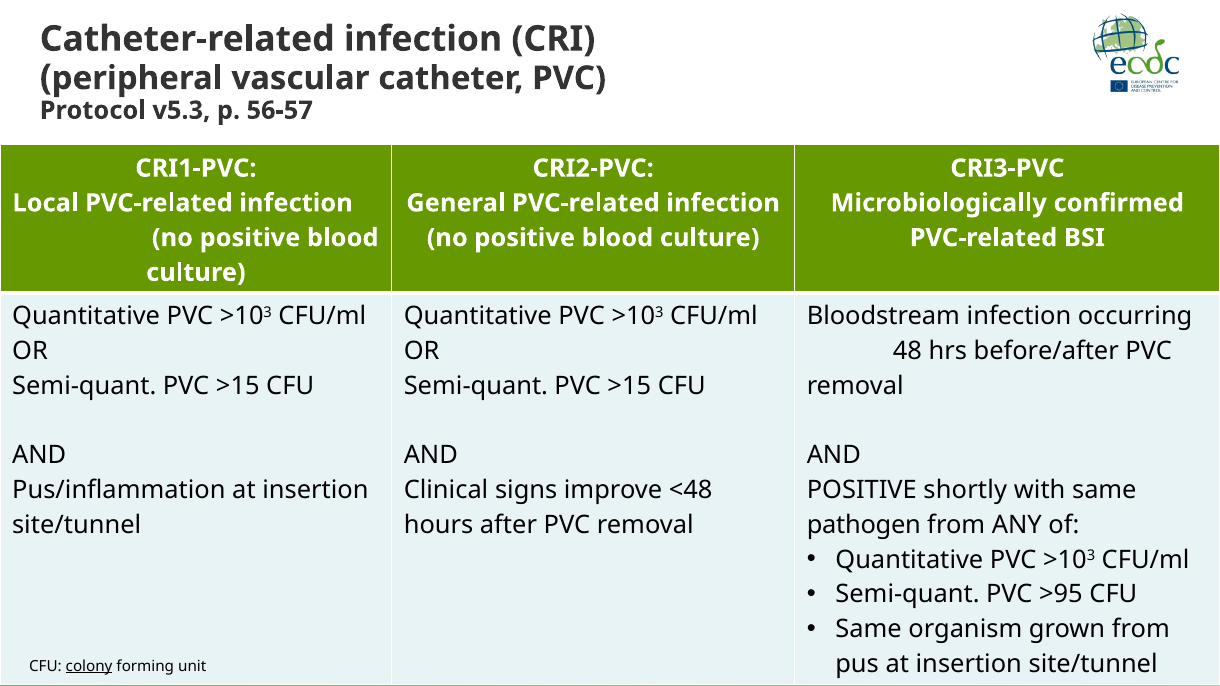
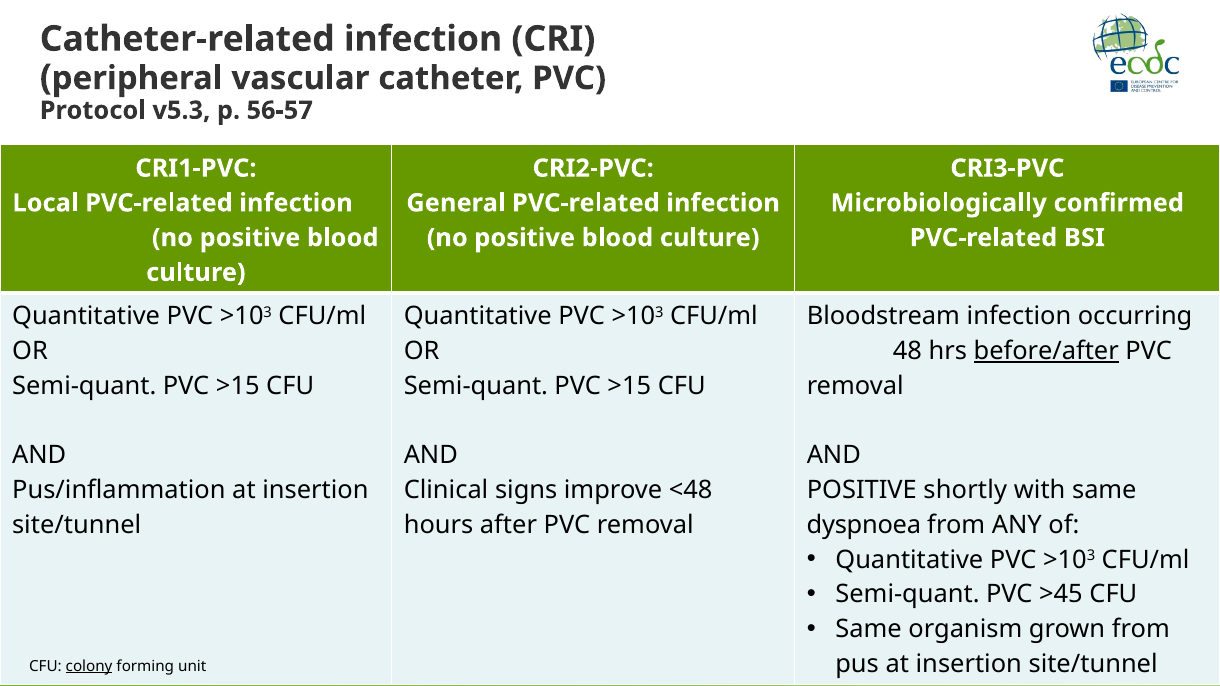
before/after underline: none -> present
pathogen: pathogen -> dyspnoea
>95: >95 -> >45
